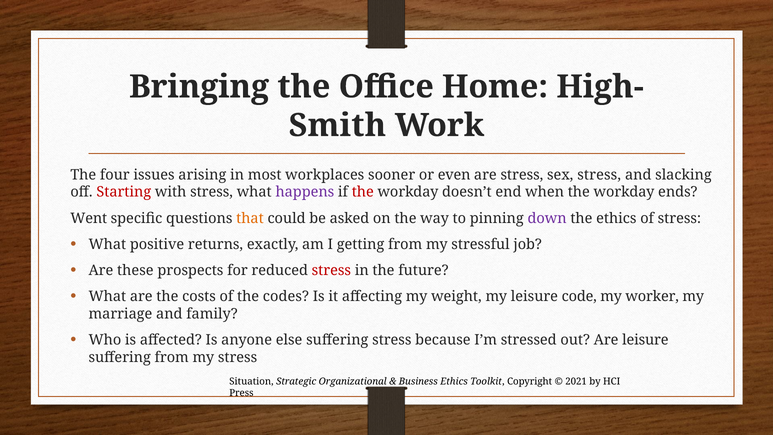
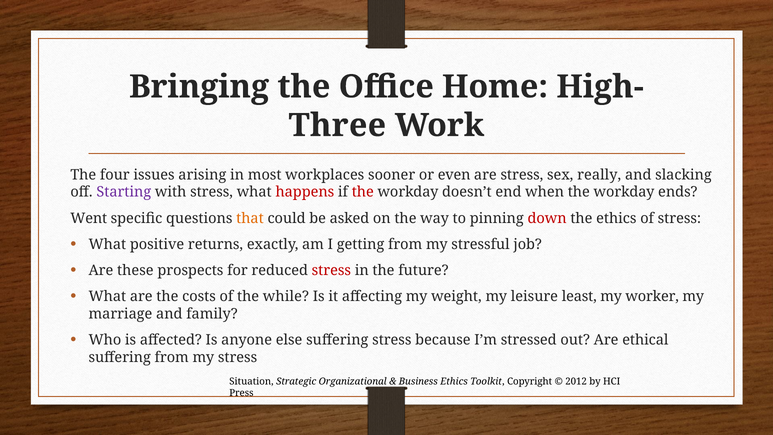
Smith: Smith -> Three
sex stress: stress -> really
Starting colour: red -> purple
happens colour: purple -> red
down colour: purple -> red
codes: codes -> while
code: code -> least
Are leisure: leisure -> ethical
2021: 2021 -> 2012
